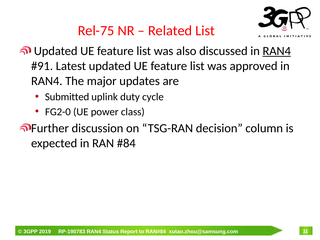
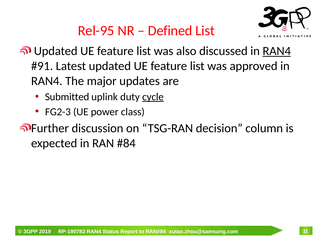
Rel-75: Rel-75 -> Rel-95
Related: Related -> Defined
cycle underline: none -> present
FG2-0: FG2-0 -> FG2-3
